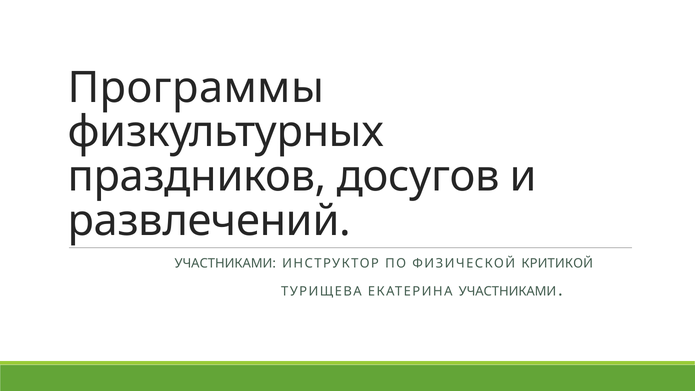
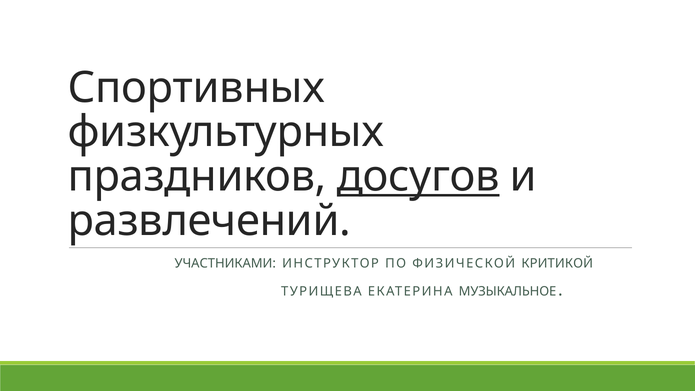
Программы: Программы -> Спортивных
досугов underline: none -> present
ЕКАТЕРИНА УЧАСТНИКАМИ: УЧАСТНИКАМИ -> МУЗЫКАЛЬНОЕ
